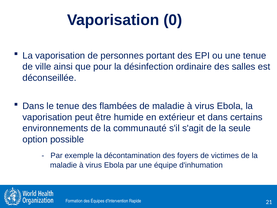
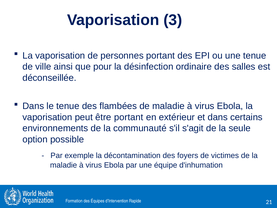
0: 0 -> 3
être humide: humide -> portant
